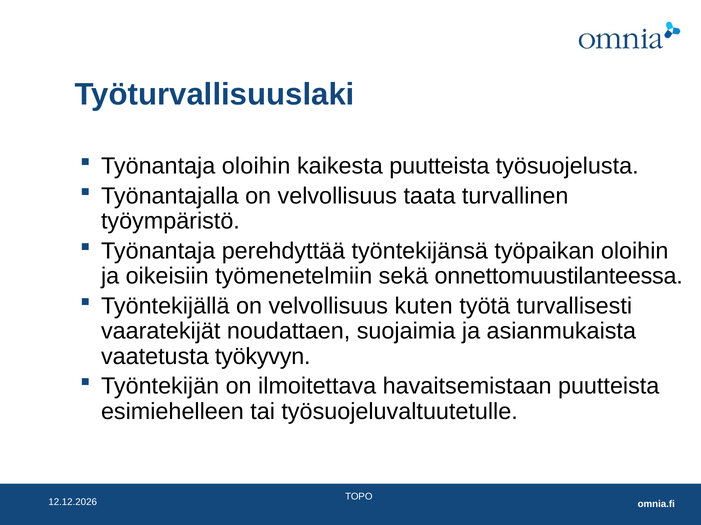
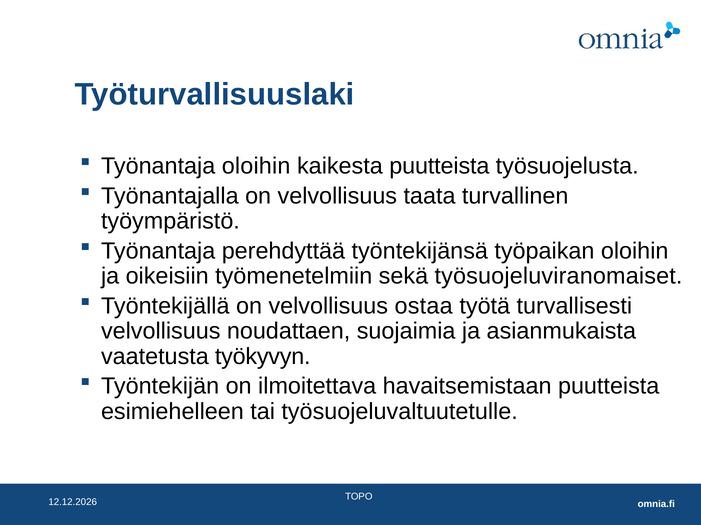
onnettomuustilanteessa: onnettomuustilanteessa -> työsuojeluviranomaiset
kuten: kuten -> ostaa
vaaratekijät at (161, 332): vaaratekijät -> velvollisuus
